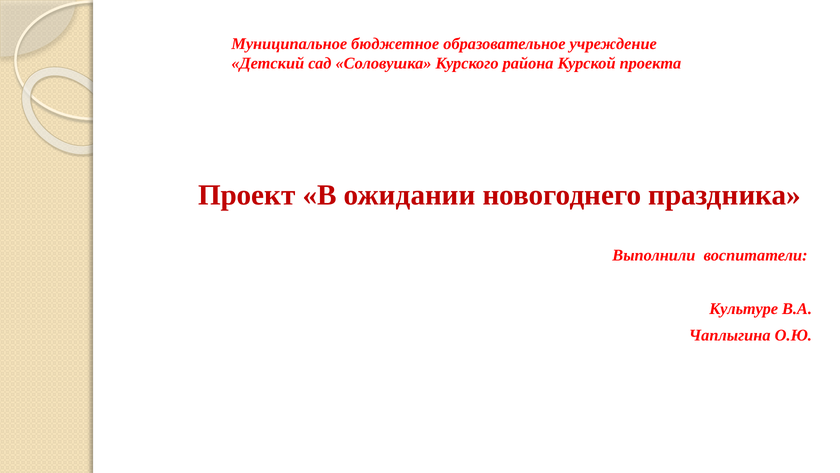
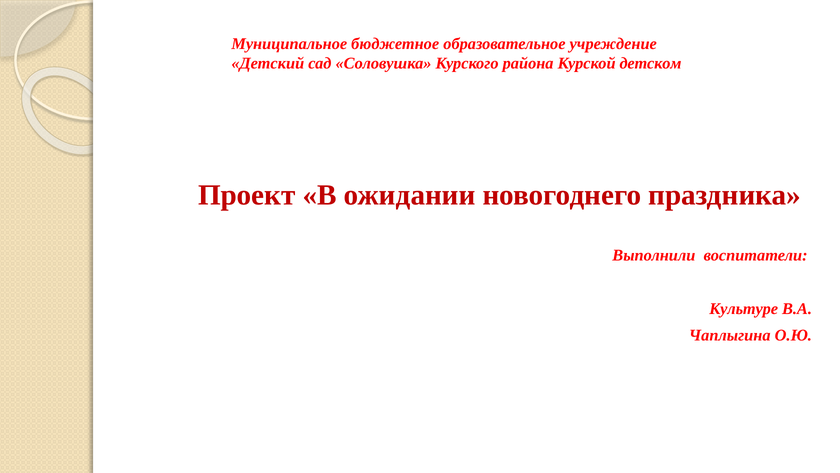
проекта: проекта -> детском
